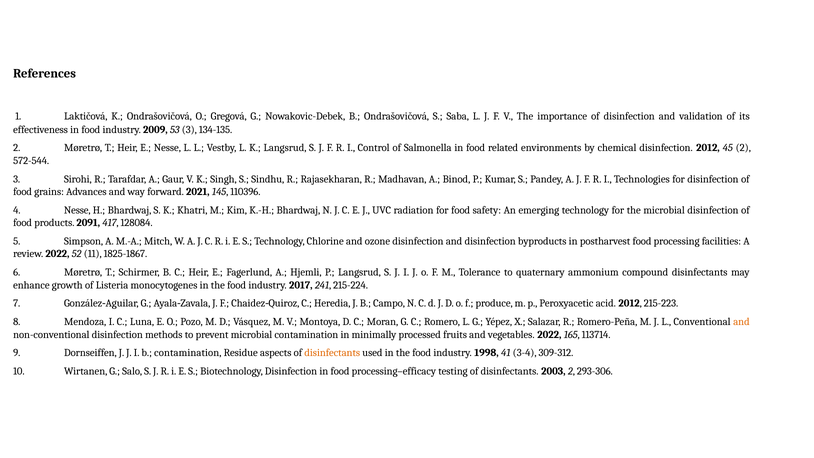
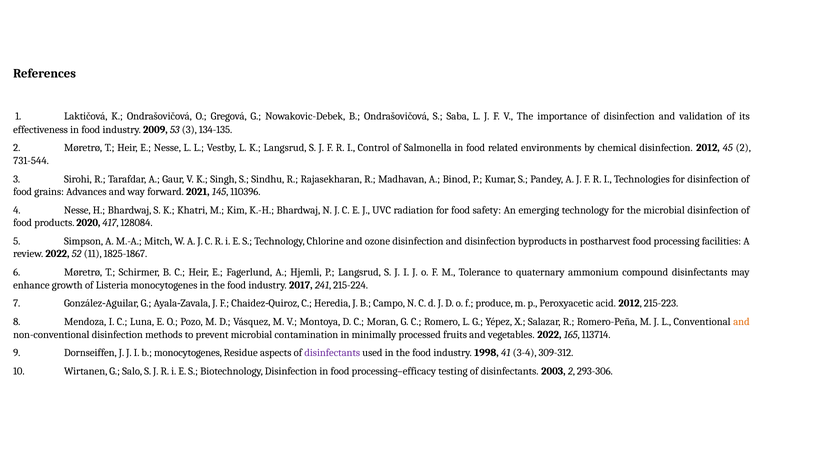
572-544: 572-544 -> 731-544
2091: 2091 -> 2020
b contamination: contamination -> monocytogenes
disinfectants at (332, 353) colour: orange -> purple
